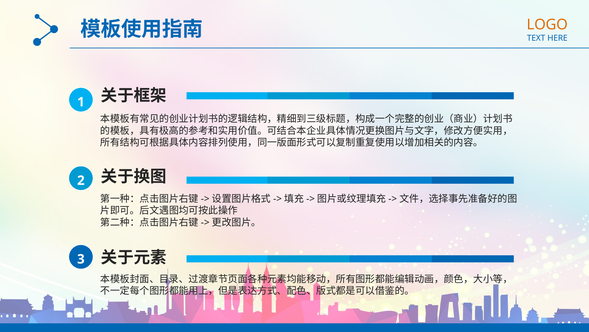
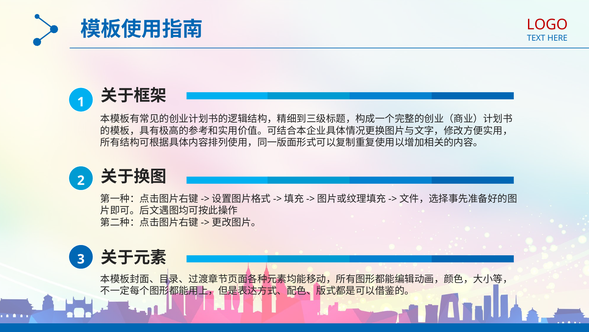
LOGO colour: orange -> red
